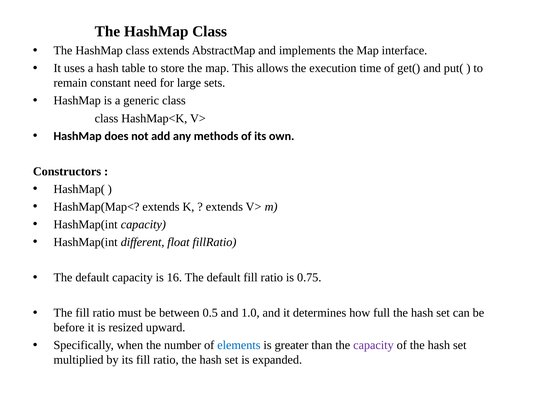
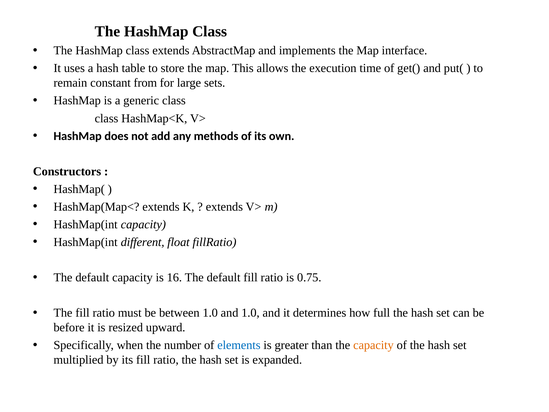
need: need -> from
between 0.5: 0.5 -> 1.0
capacity at (373, 345) colour: purple -> orange
